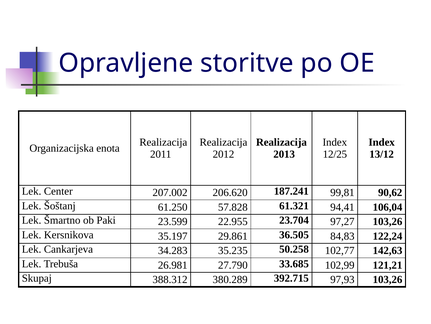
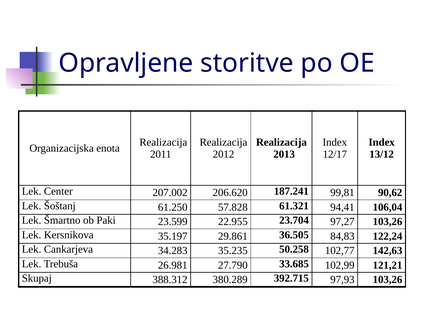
12/25: 12/25 -> 12/17
